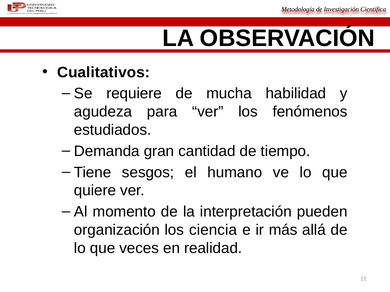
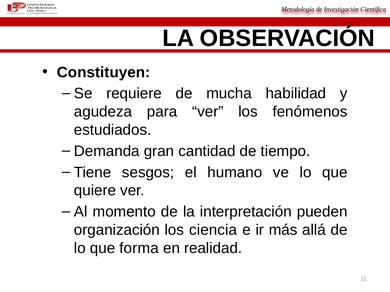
Cualitativos: Cualitativos -> Constituyen
veces: veces -> forma
